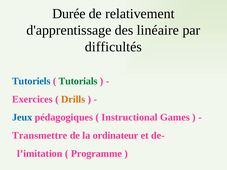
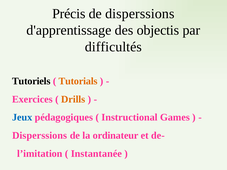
Durée: Durée -> Précis
de relativement: relativement -> disperssions
linéaire: linéaire -> objectis
Tutoriels colour: blue -> black
Tutorials colour: green -> orange
Transmettre at (40, 136): Transmettre -> Disperssions
Programme: Programme -> Instantanée
